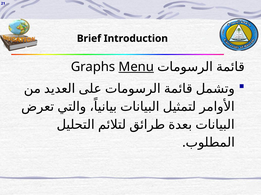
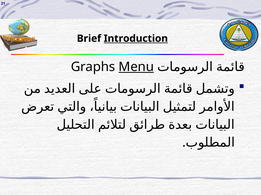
Introduction underline: none -> present
